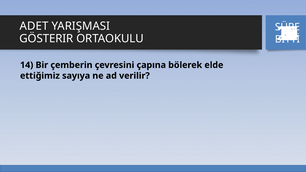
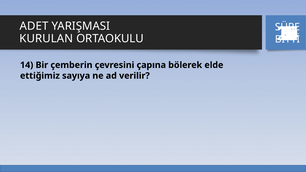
GÖSTERIR: GÖSTERIR -> KURULAN
